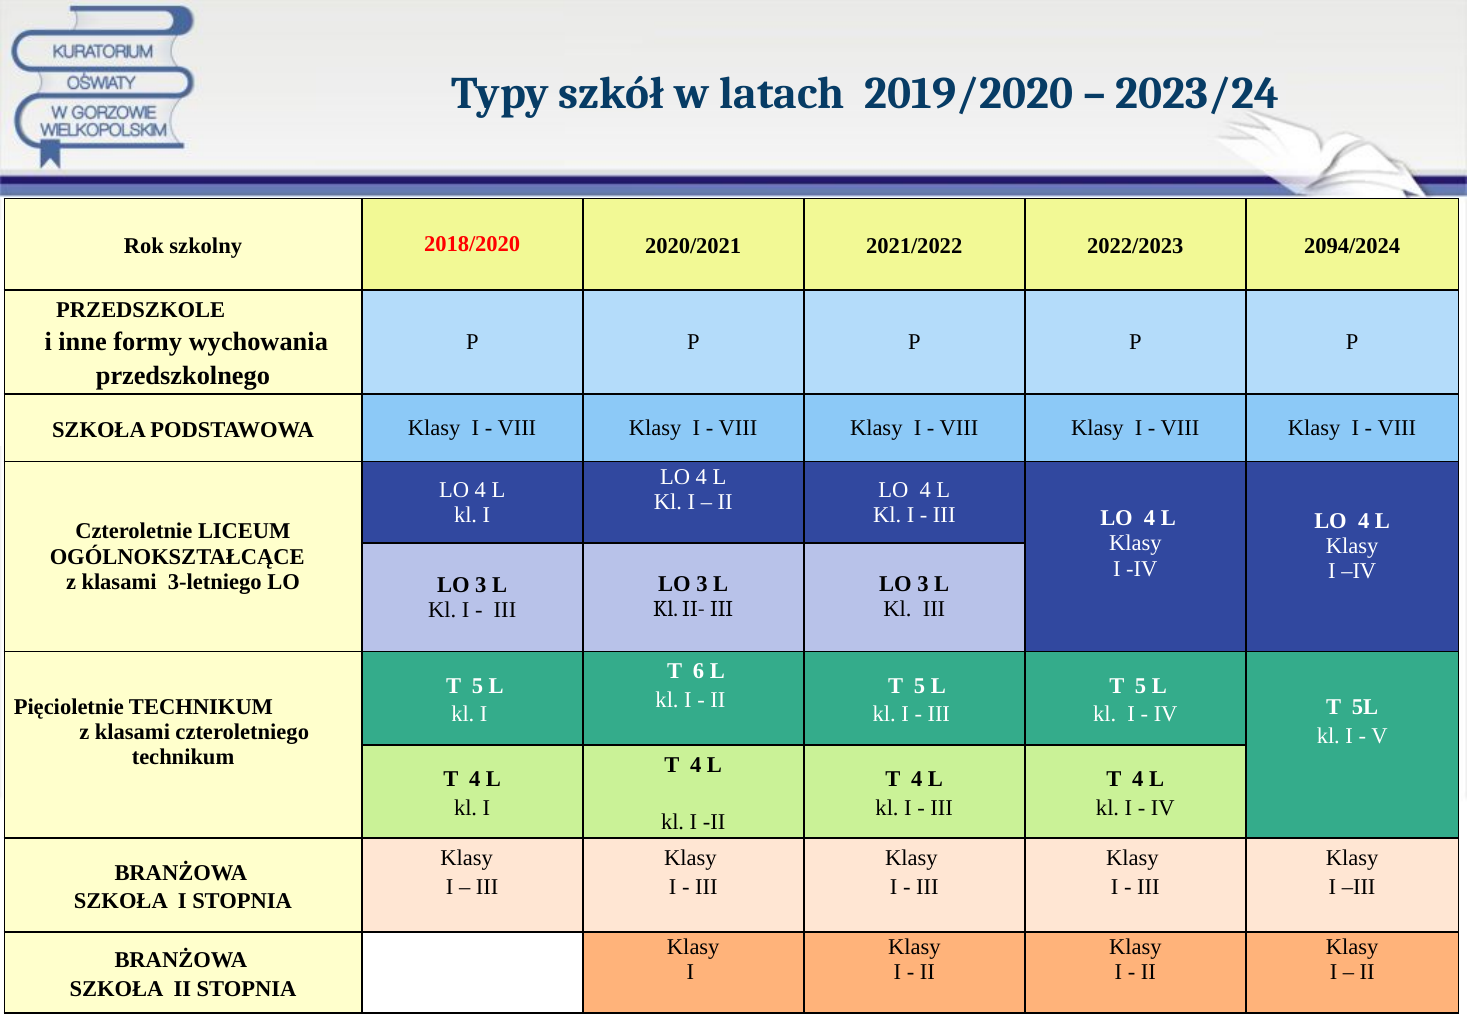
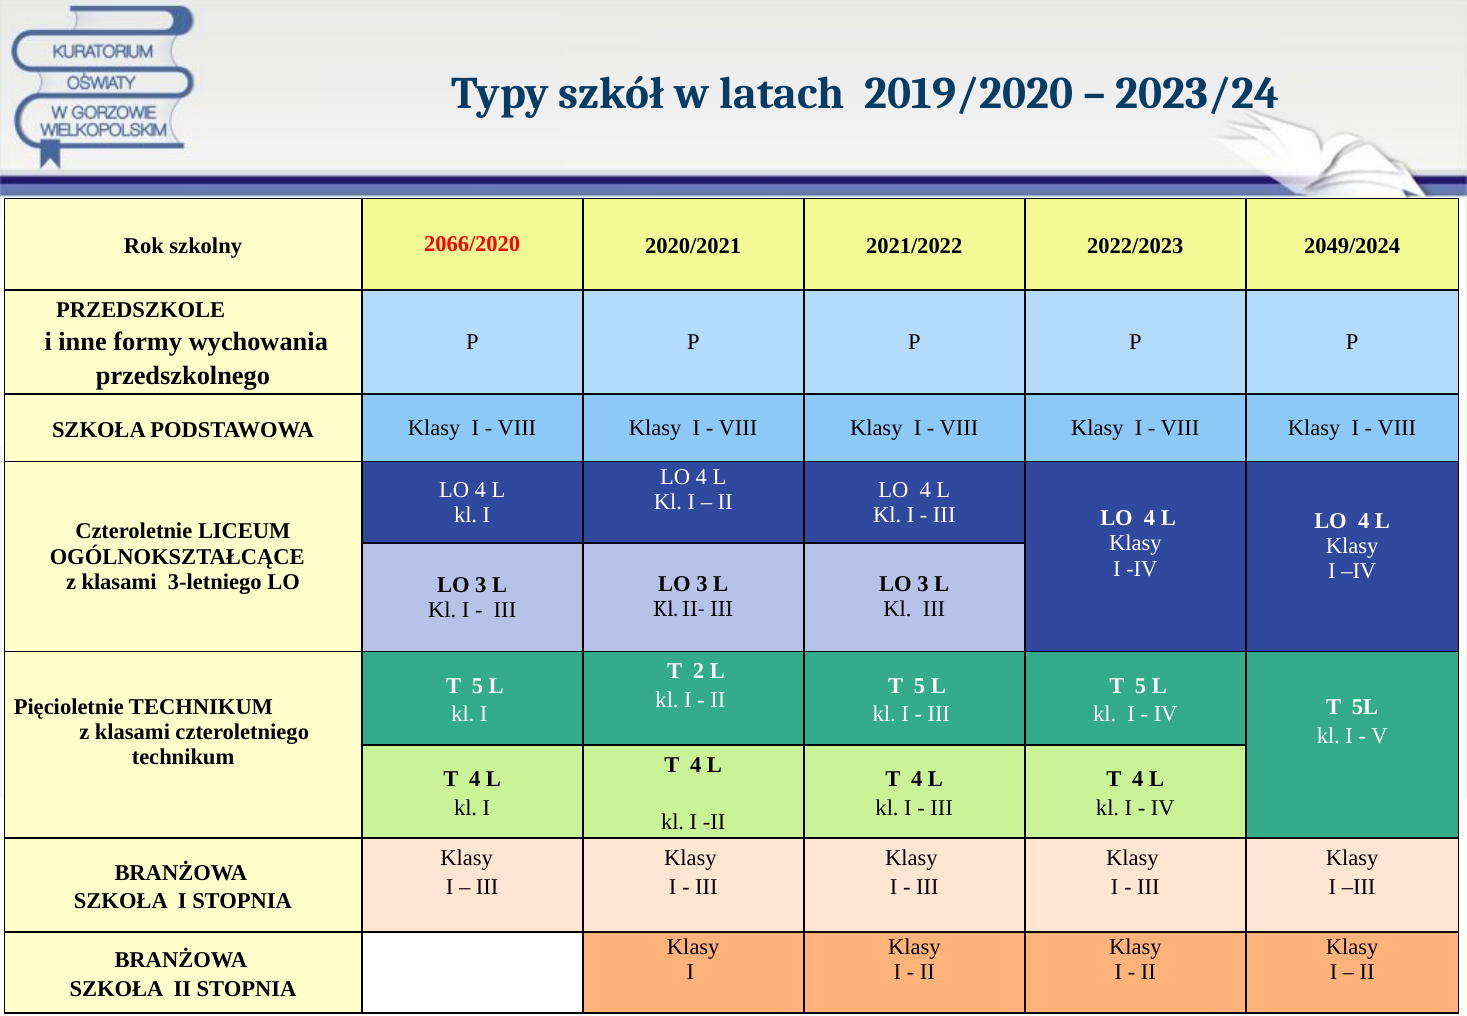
2018/2020: 2018/2020 -> 2066/2020
2094/2024: 2094/2024 -> 2049/2024
6: 6 -> 2
